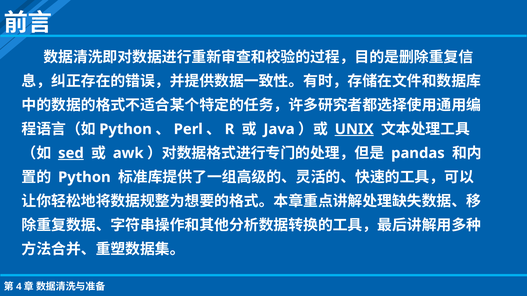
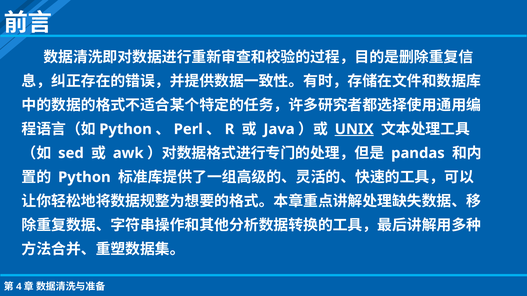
sed underline: present -> none
